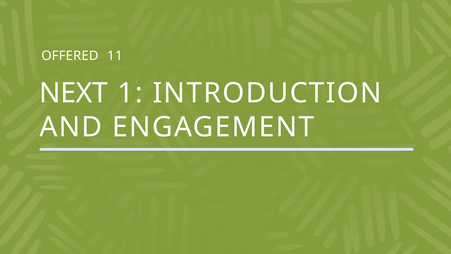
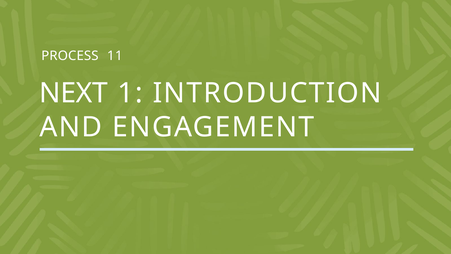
OFFERED: OFFERED -> PROCESS
